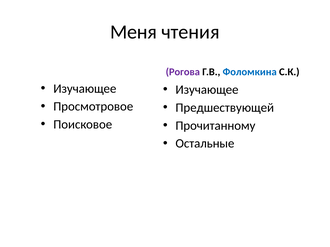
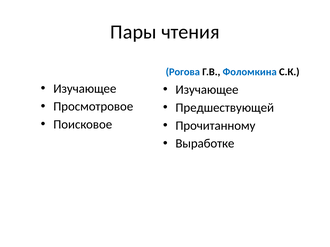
Меня: Меня -> Пары
Рогова colour: purple -> blue
Остальные: Остальные -> Выработке
